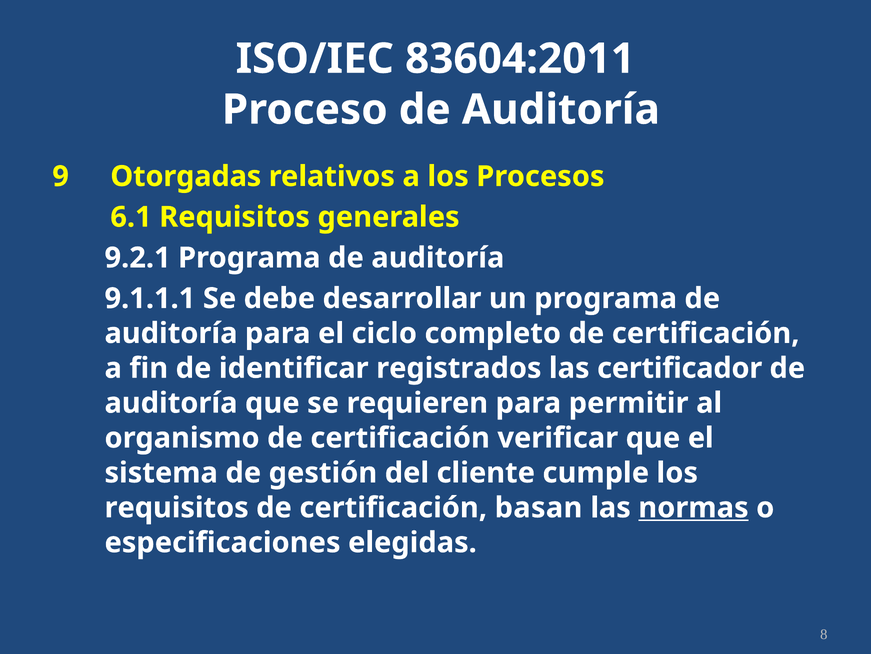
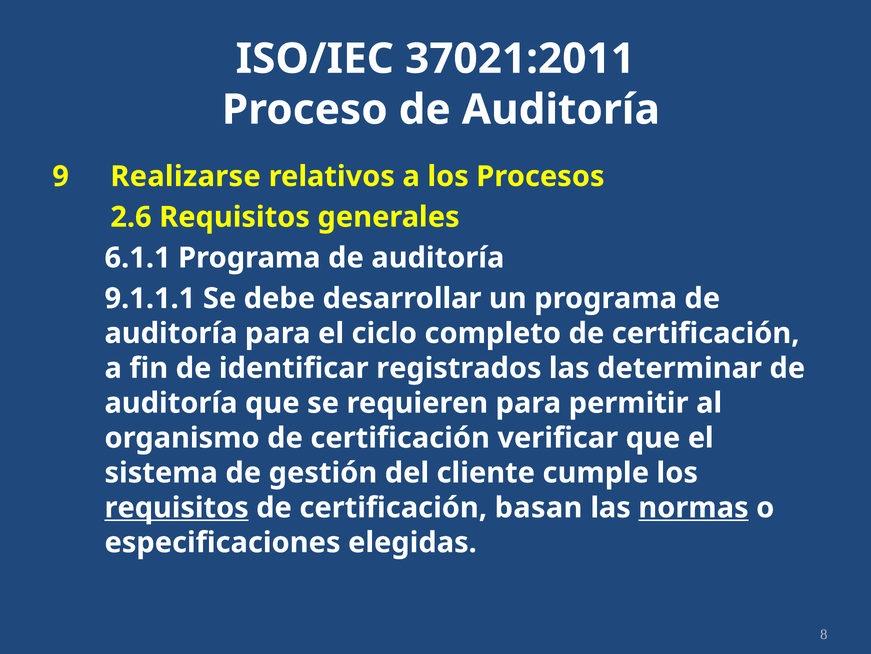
83604:2011: 83604:2011 -> 37021:2011
Otorgadas: Otorgadas -> Realizarse
6.1: 6.1 -> 2.6
9.2.1: 9.2.1 -> 6.1.1
certificador: certificador -> determinar
requisitos at (177, 507) underline: none -> present
